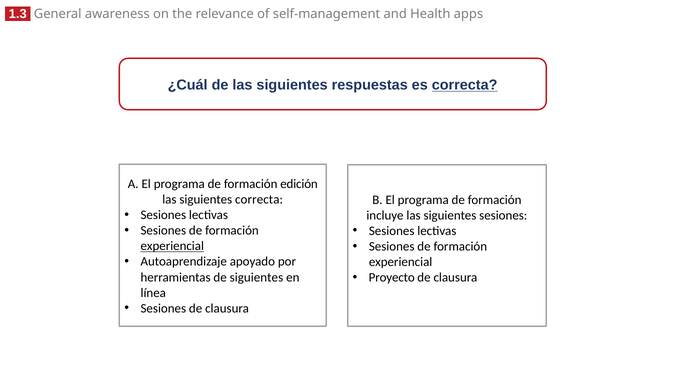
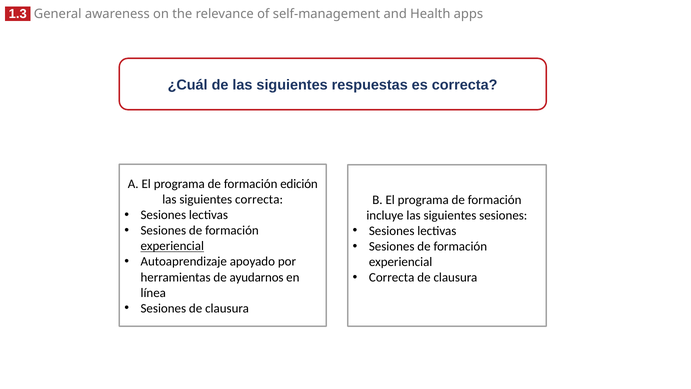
correcta at (465, 85) underline: present -> none
Proyecto at (392, 277): Proyecto -> Correcta
de siguientes: siguientes -> ayudarnos
